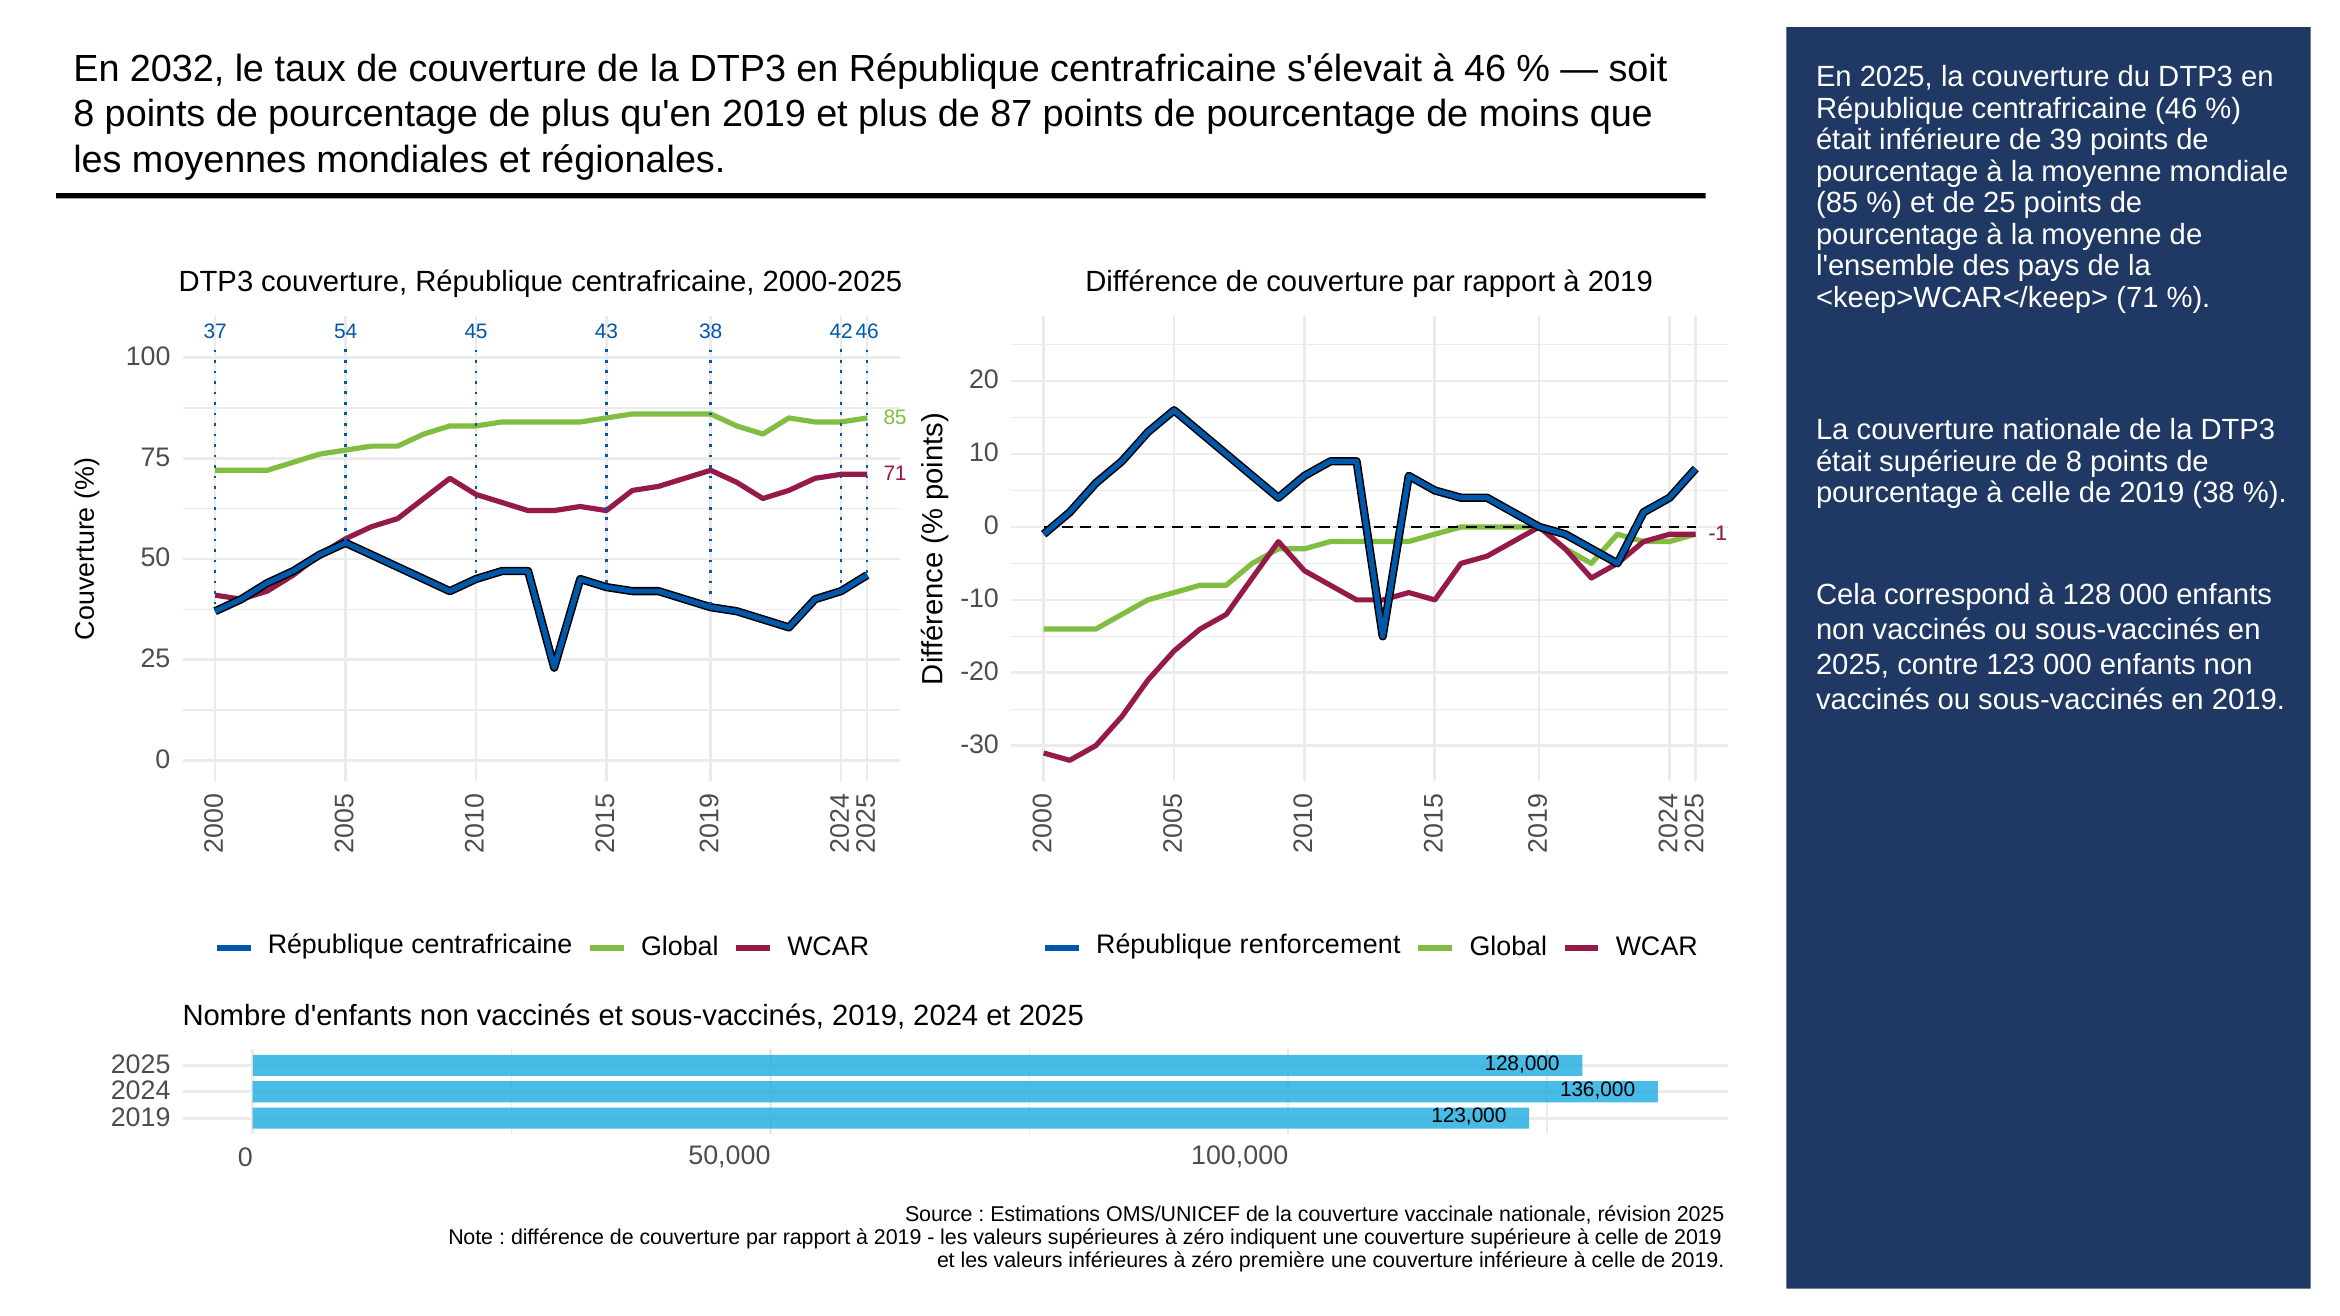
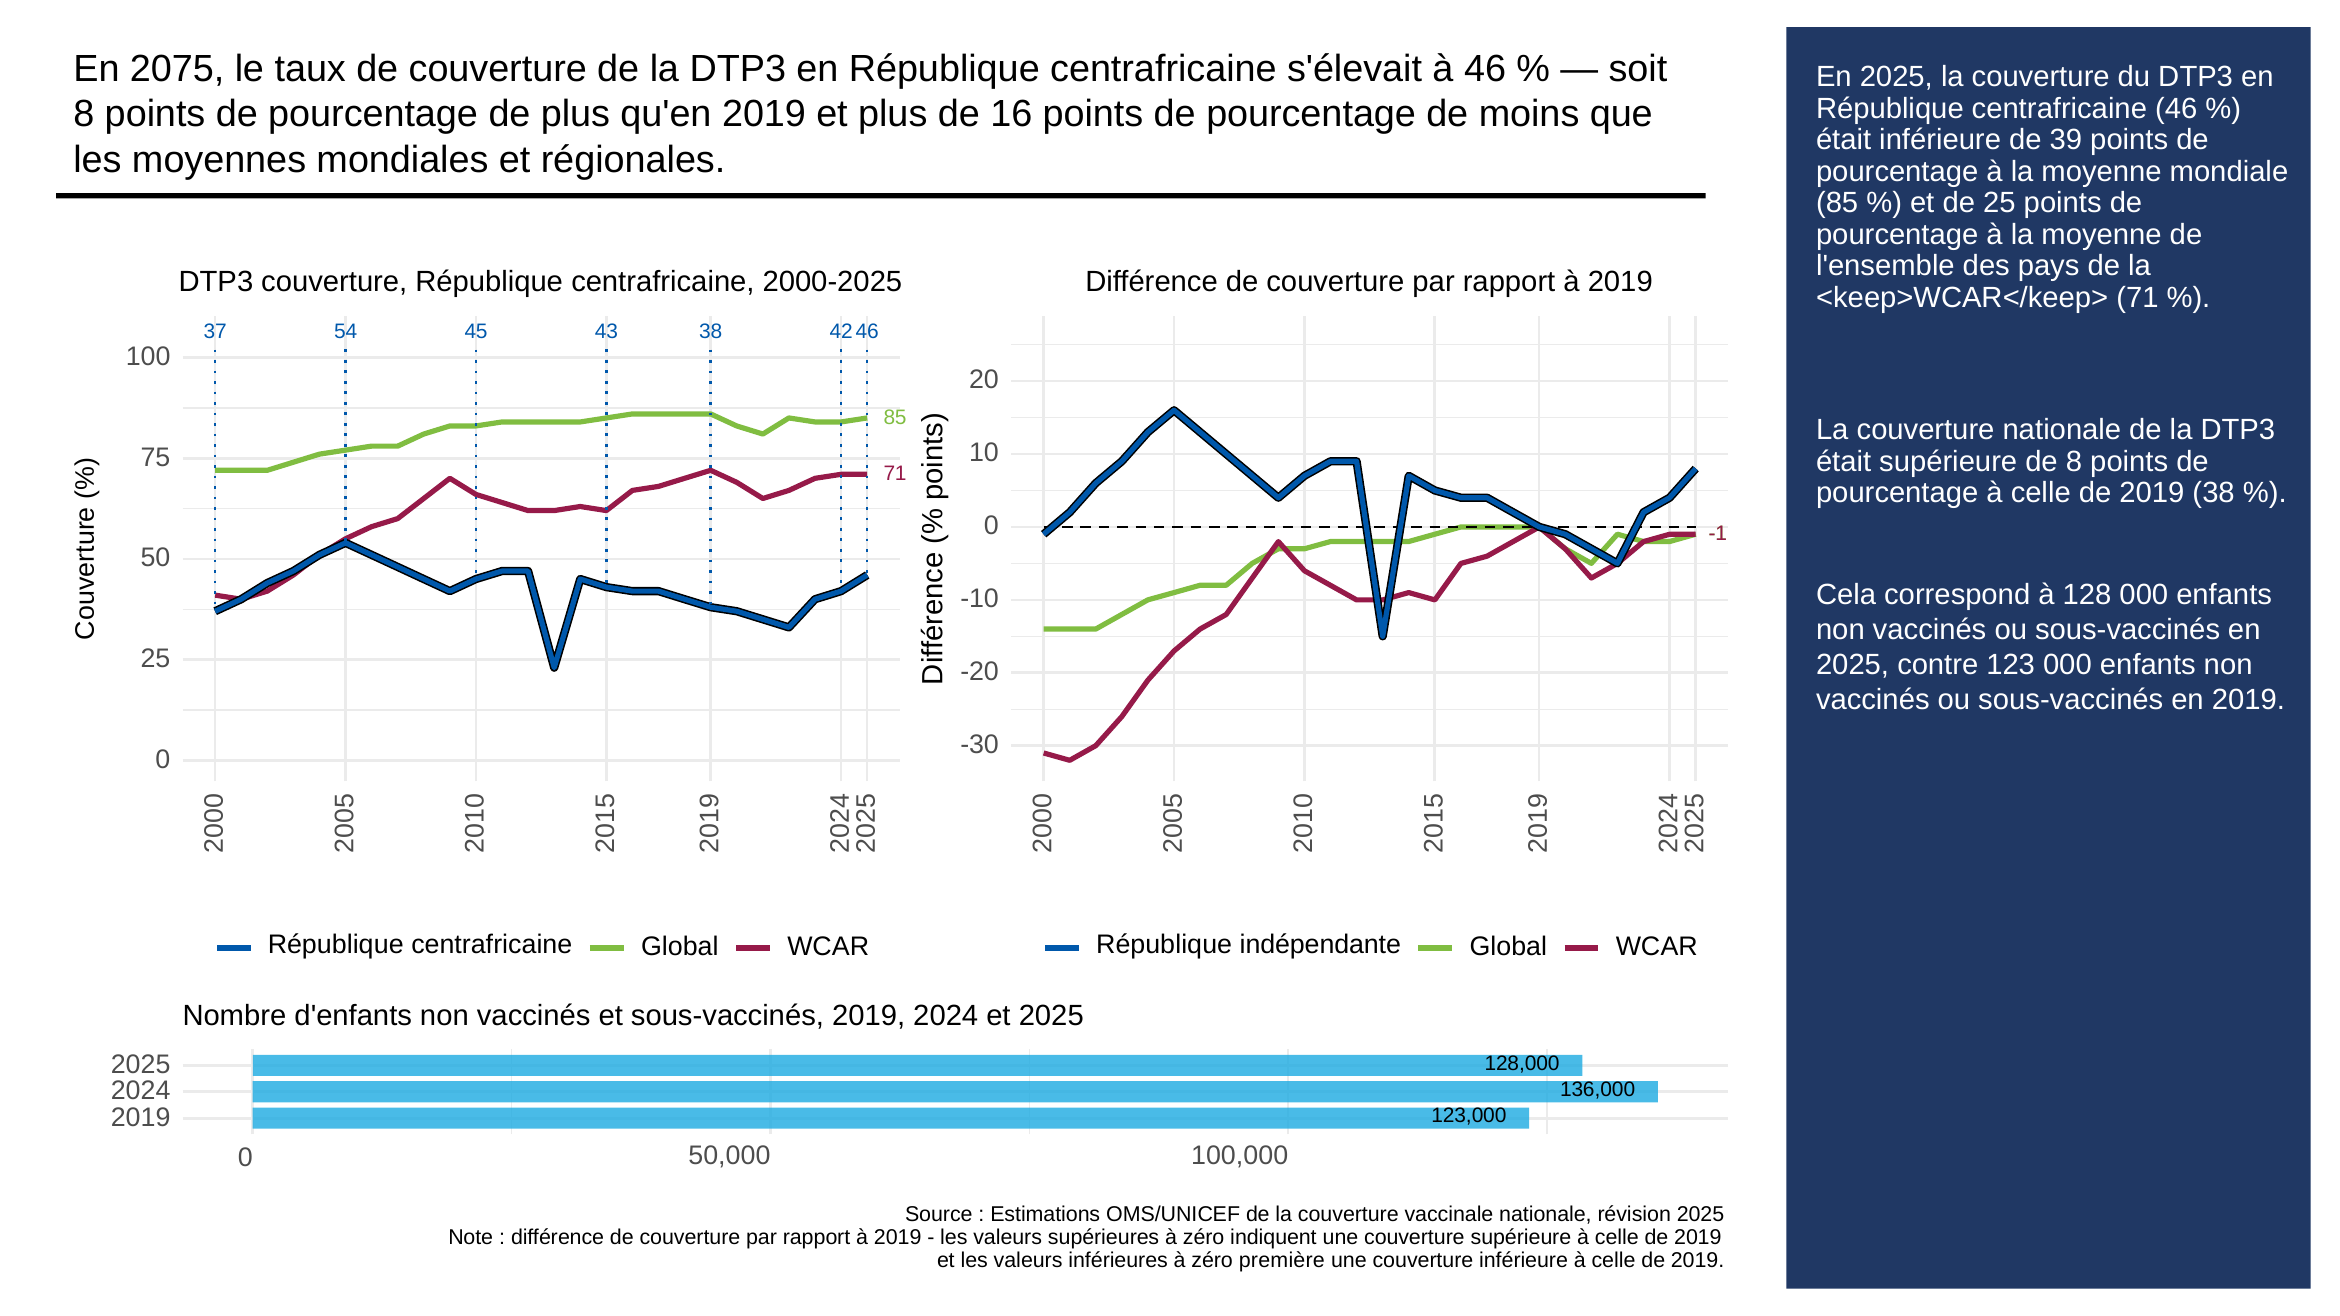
2032: 2032 -> 2075
87: 87 -> 16
renforcement: renforcement -> indépendante
